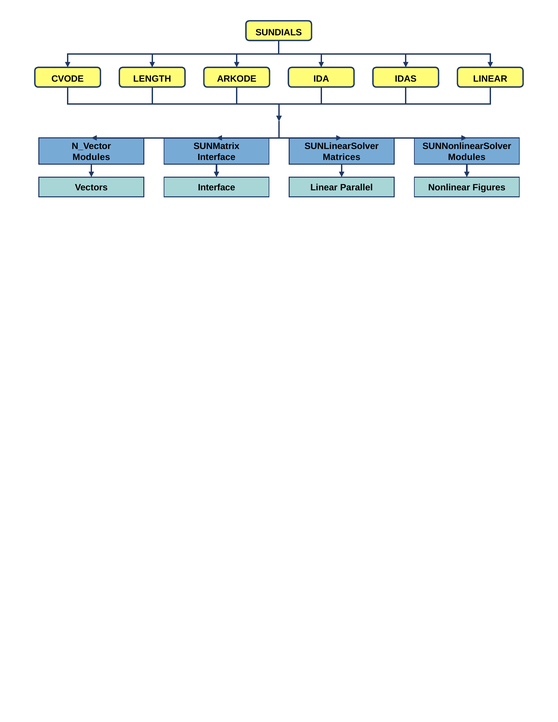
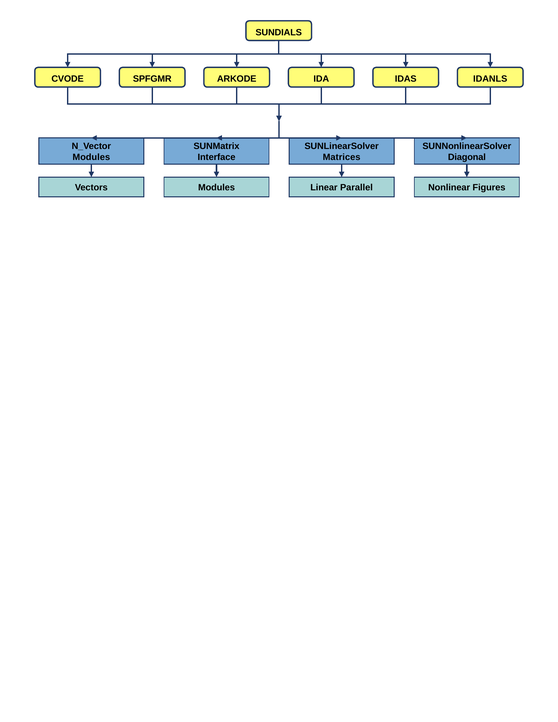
LENGTH: LENGTH -> SPFGMR
IDAS LINEAR: LINEAR -> IDANLS
Modules at (467, 157): Modules -> Diagonal
Vectors Interface: Interface -> Modules
